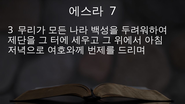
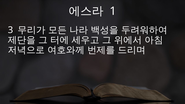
7: 7 -> 1
